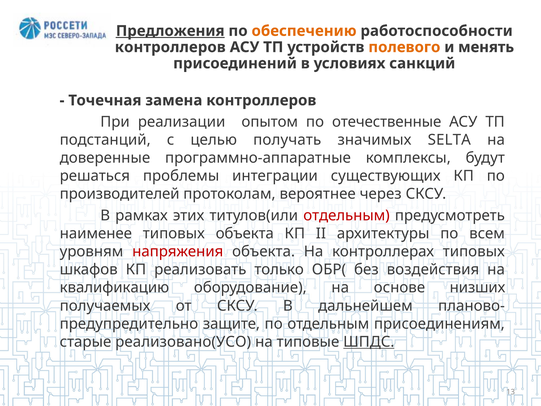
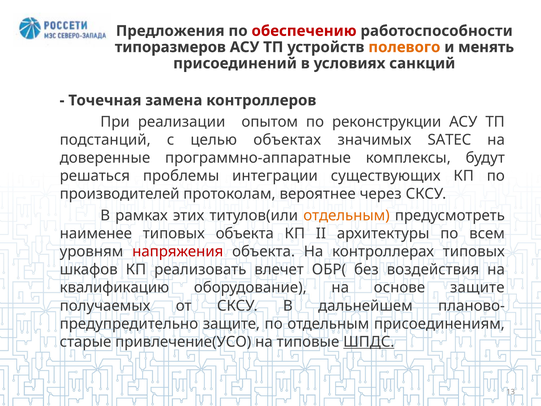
Предложения underline: present -> none
обеспечению colour: orange -> red
контроллеров at (170, 47): контроллеров -> типоразмеров
отечественные: отечественные -> реконструкции
получать: получать -> объектах
SELTA: SELTA -> SATEC
отдельным at (346, 215) colour: red -> orange
только: только -> влечет
основе низших: низших -> защите
реализовано(УСО: реализовано(УСО -> привлечение(УСО
